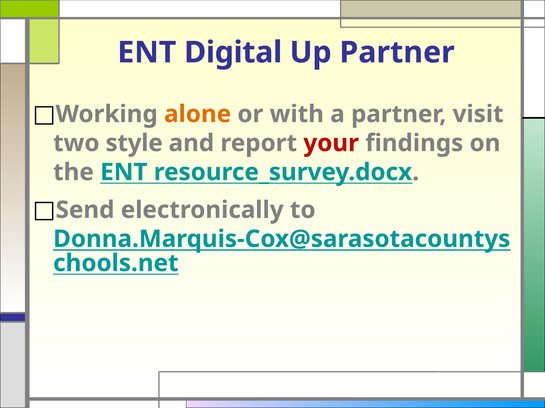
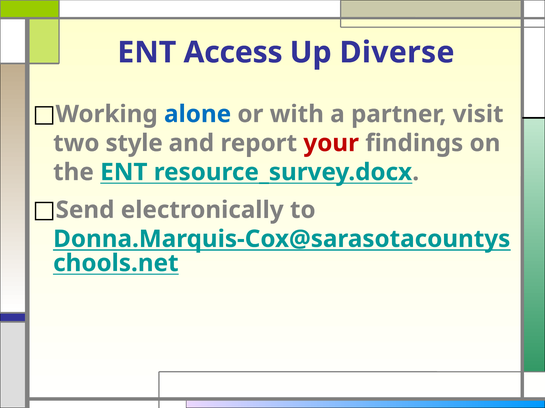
Digital: Digital -> Access
Up Partner: Partner -> Diverse
alone colour: orange -> blue
